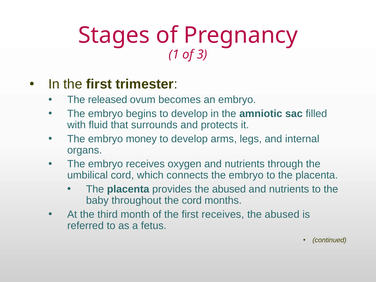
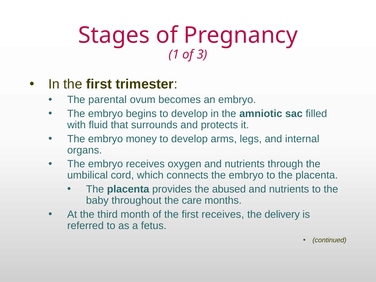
released: released -> parental
the cord: cord -> care
abused at (282, 214): abused -> delivery
